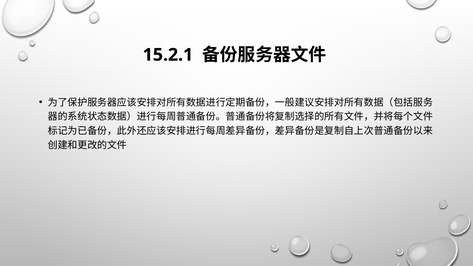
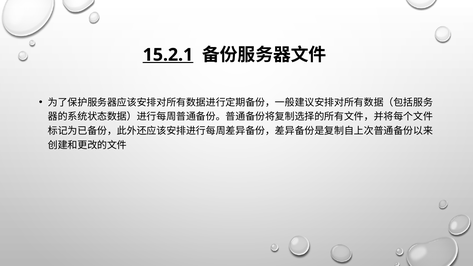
15.2.1 underline: none -> present
